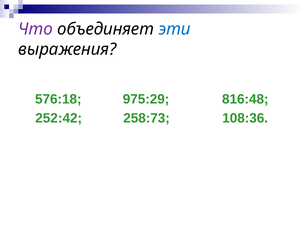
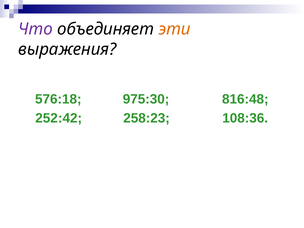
эти colour: blue -> orange
975:29: 975:29 -> 975:30
258:73: 258:73 -> 258:23
